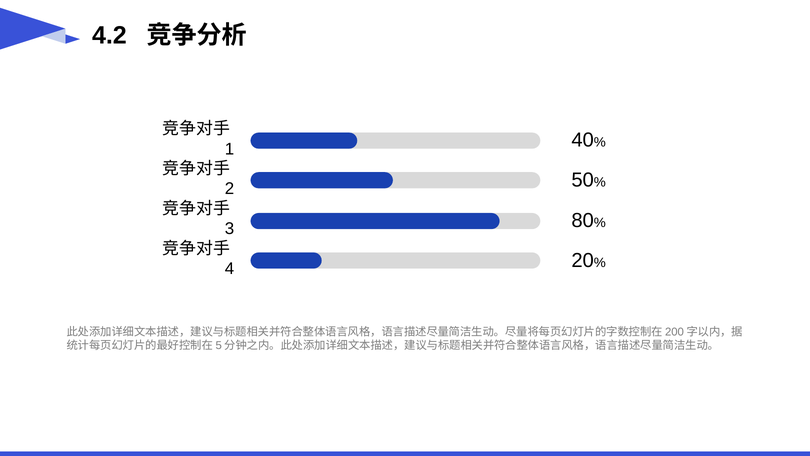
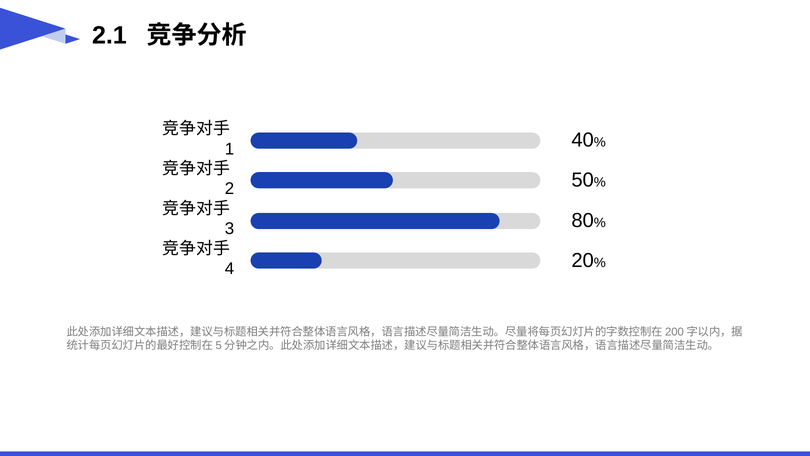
4.2: 4.2 -> 2.1
